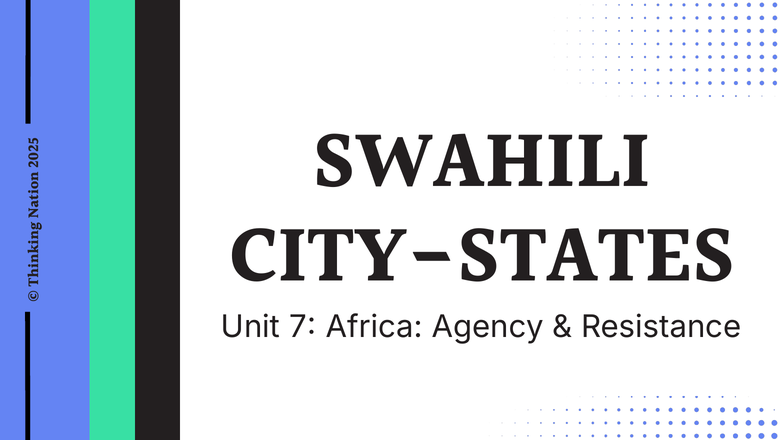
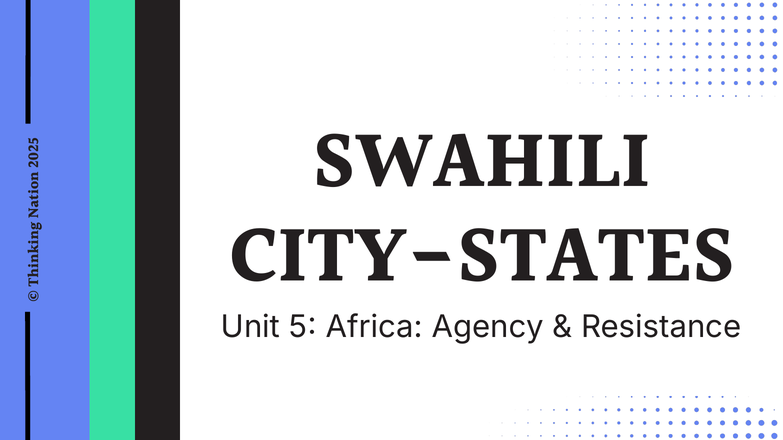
Unit 7: 7 -> 5
